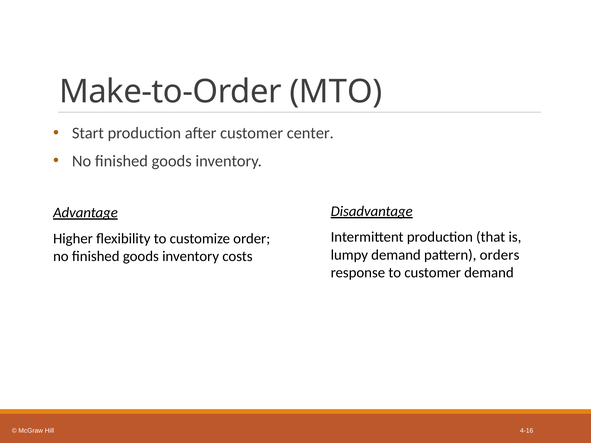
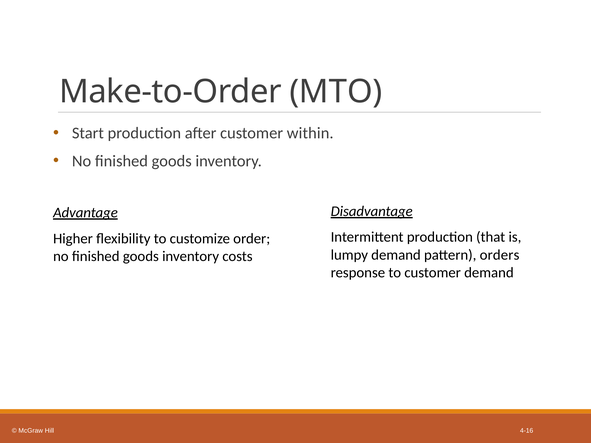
center: center -> within
